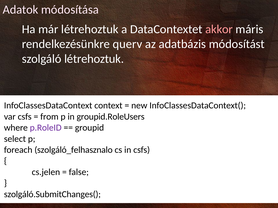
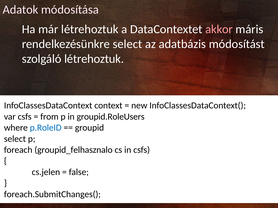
rendelkezésünkre querv: querv -> select
p.RoleID colour: purple -> blue
szolgáló_felhasznalo: szolgáló_felhasznalo -> groupid_felhasznalo
szolgáló.SubmitChanges(: szolgáló.SubmitChanges( -> foreach.SubmitChanges(
